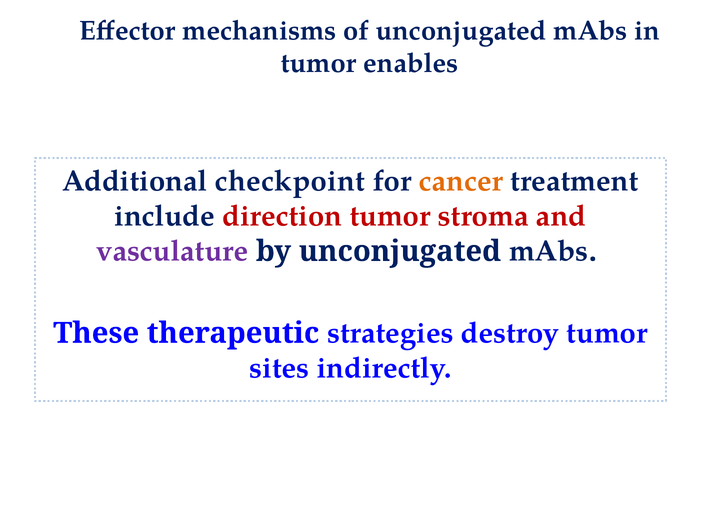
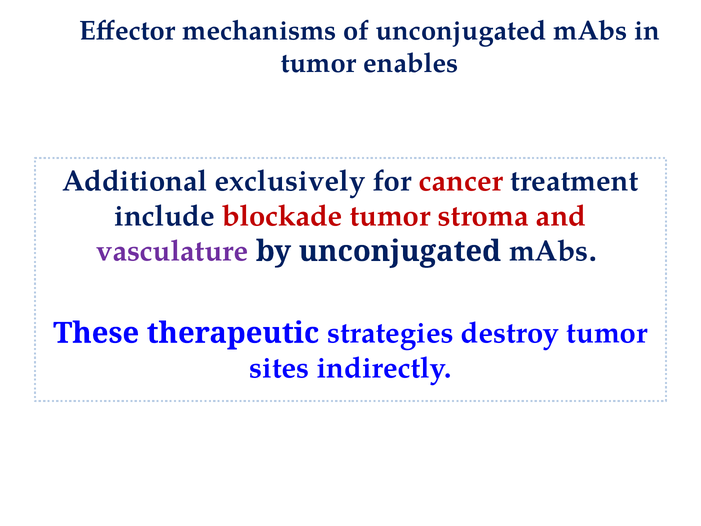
checkpoint: checkpoint -> exclusively
cancer colour: orange -> red
direction: direction -> blockade
